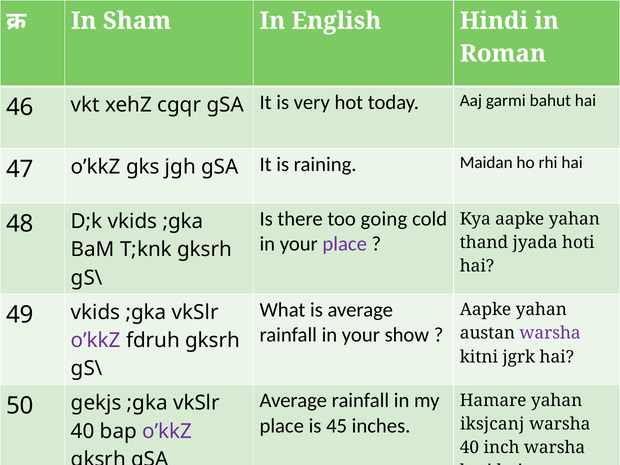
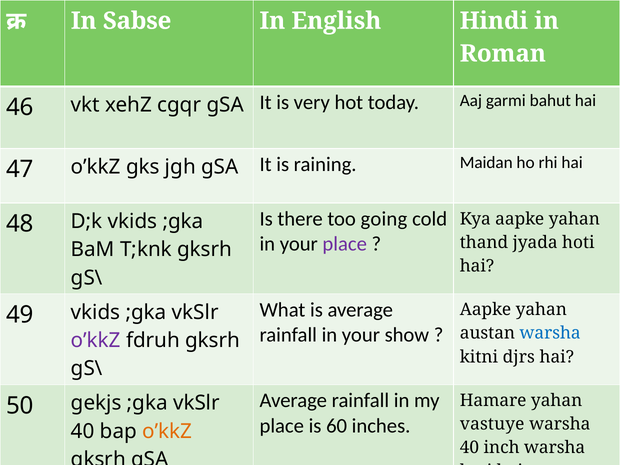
Sham: Sham -> Sabse
warsha at (550, 333) colour: purple -> blue
jgrk: jgrk -> djrs
45: 45 -> 60
iksjcanj: iksjcanj -> vastuye
o’kkZ at (167, 431) colour: purple -> orange
